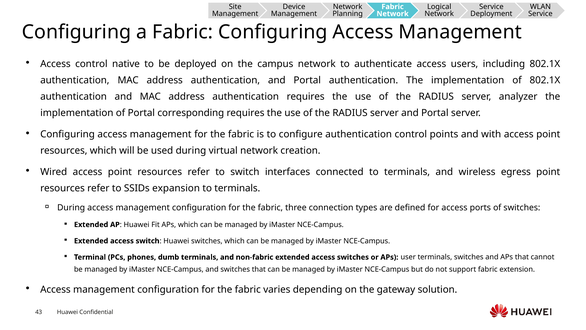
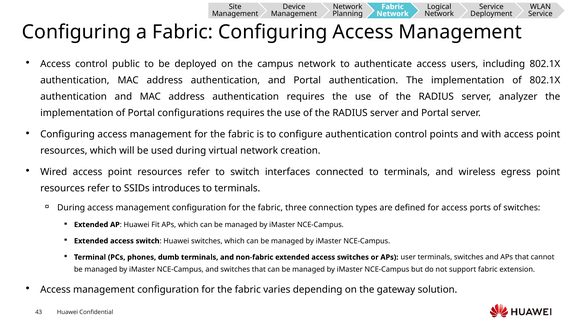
native: native -> public
corresponding: corresponding -> configurations
expansion: expansion -> introduces
